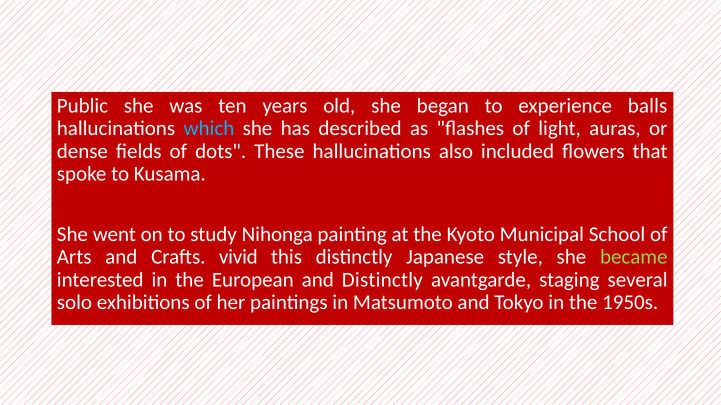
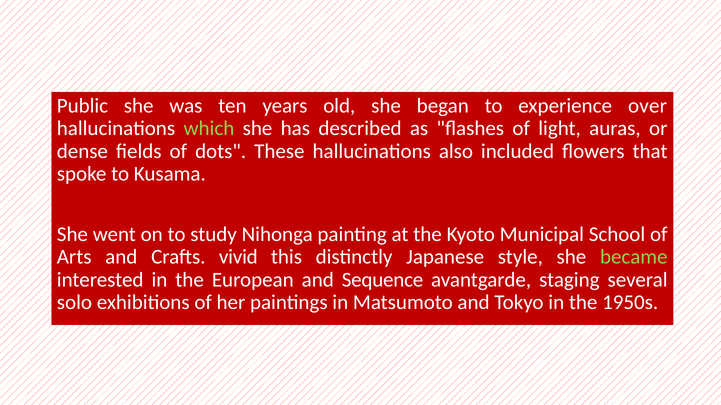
balls: balls -> over
which colour: light blue -> light green
and Distinctly: Distinctly -> Sequence
